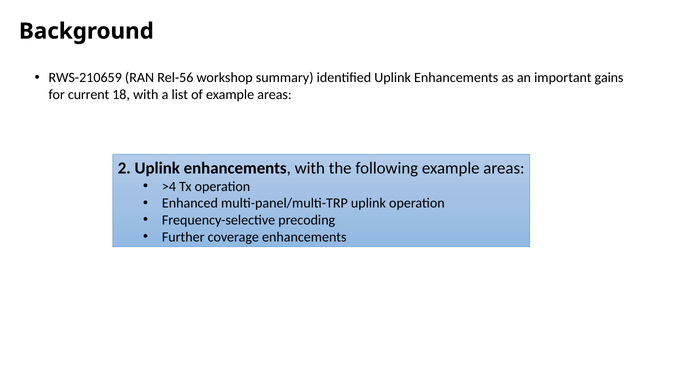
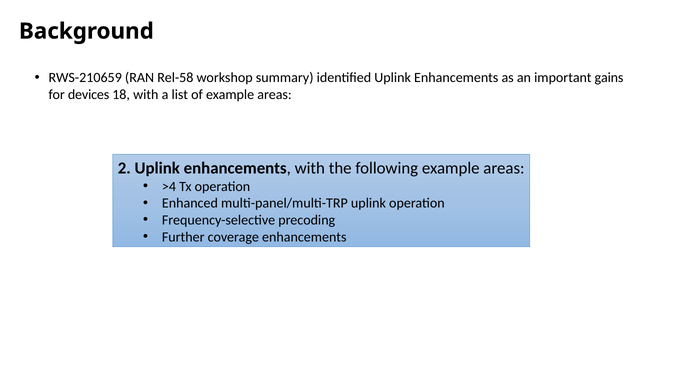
Rel-56: Rel-56 -> Rel-58
current: current -> devices
